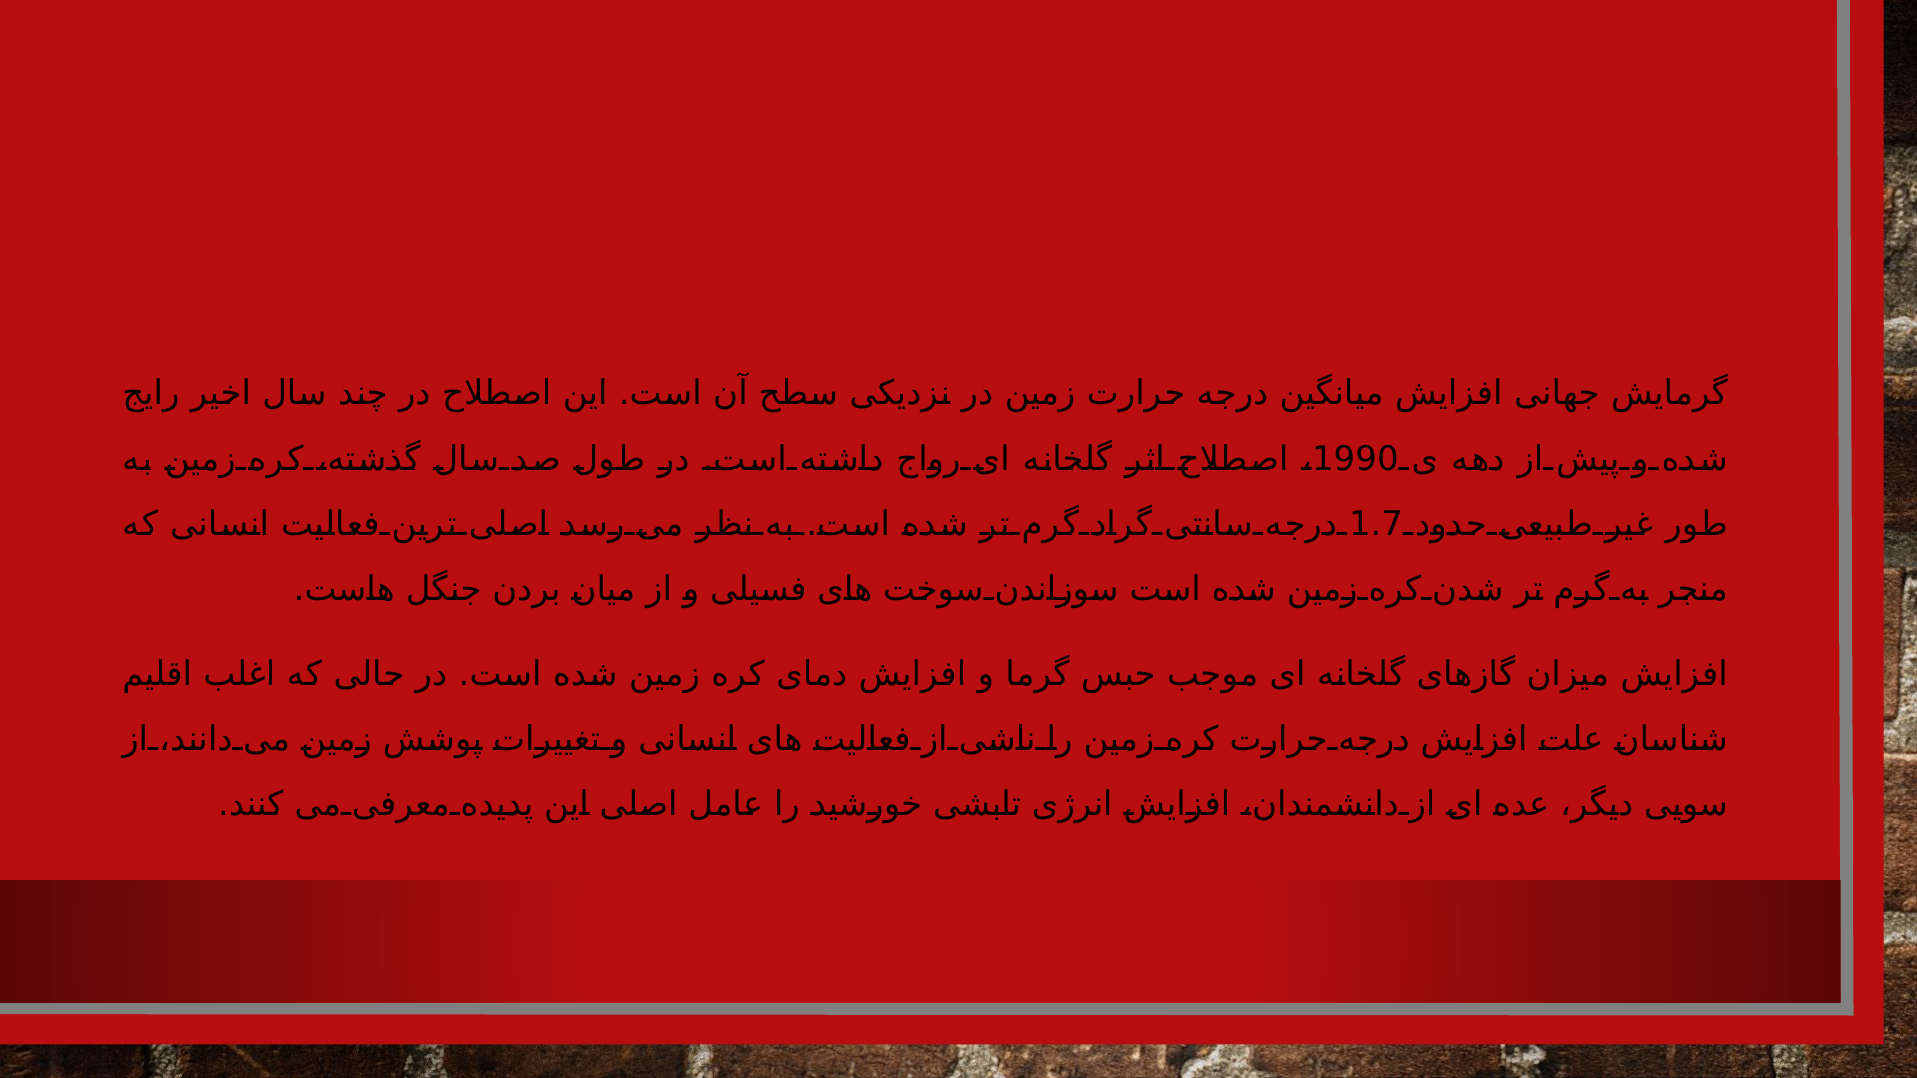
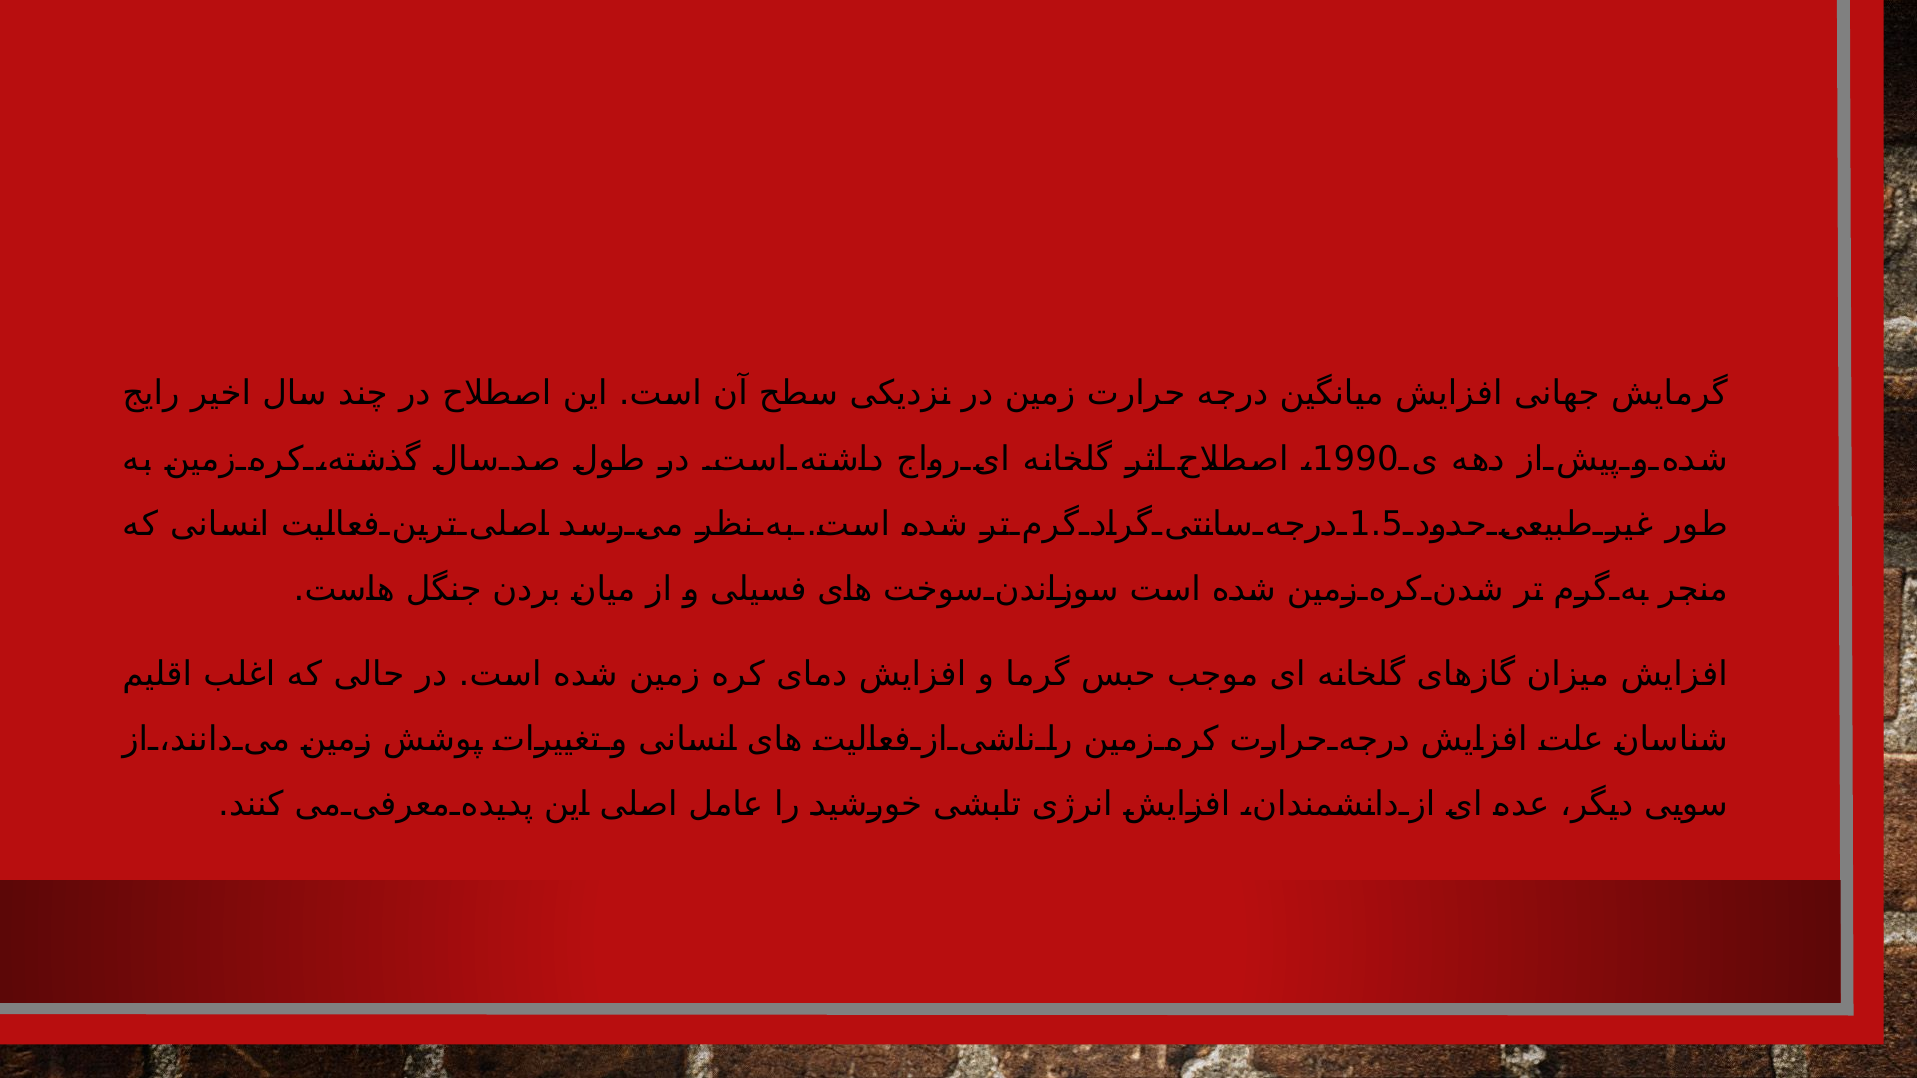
1.7: 1.7 -> 1.5
